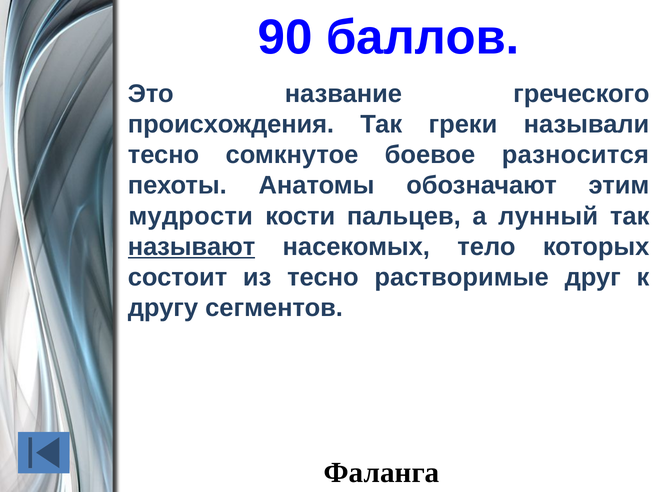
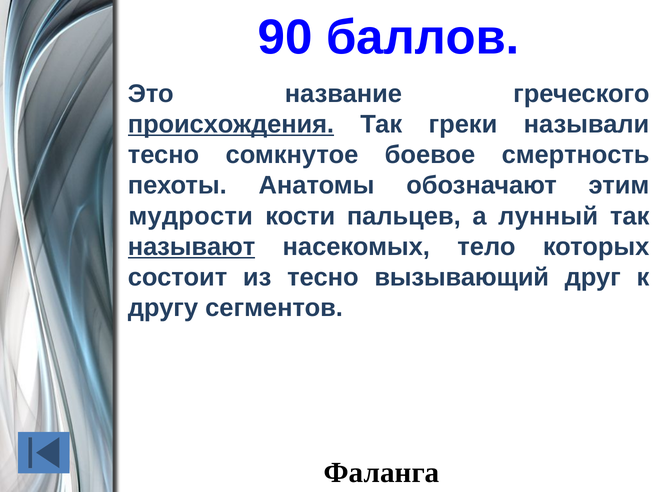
происхождения underline: none -> present
разносится: разносится -> смертность
растворимые: растворимые -> вызывающий
